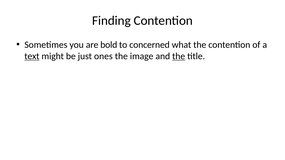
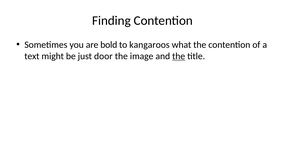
concerned: concerned -> kangaroos
text underline: present -> none
ones: ones -> door
